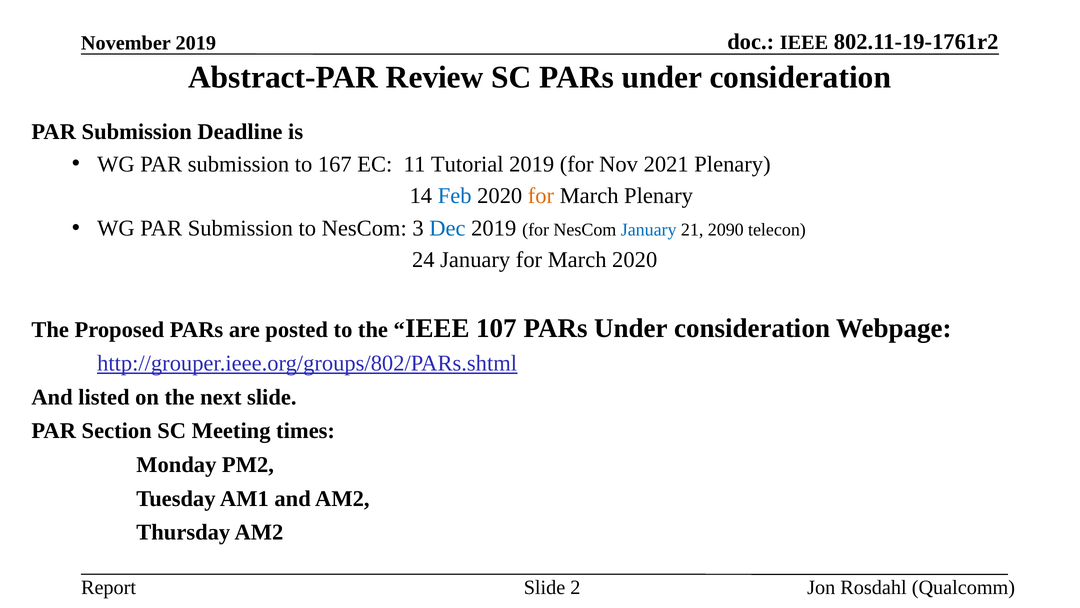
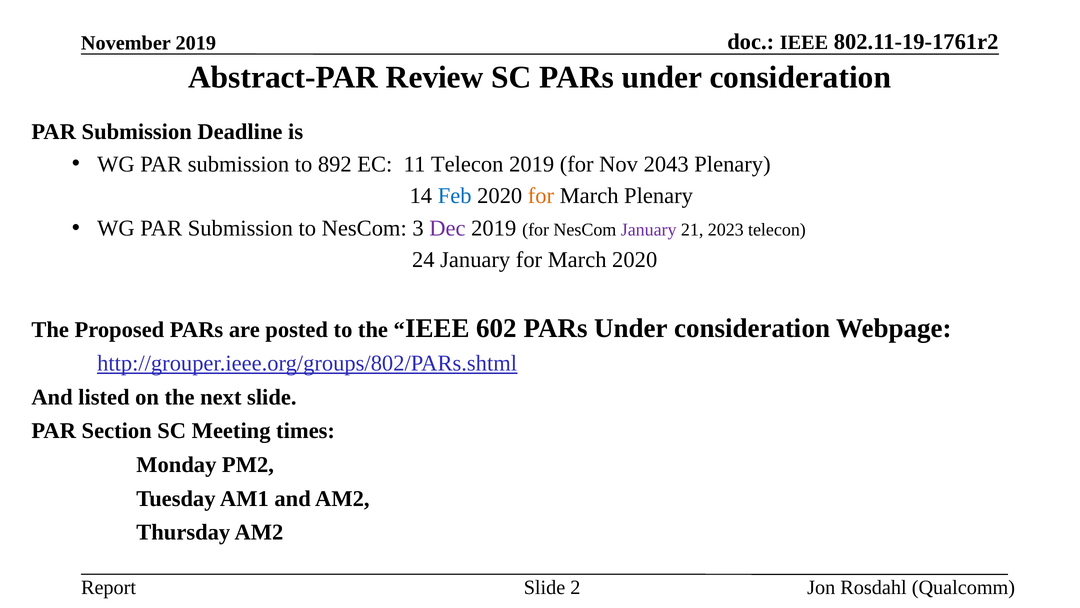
167: 167 -> 892
11 Tutorial: Tutorial -> Telecon
2021: 2021 -> 2043
Dec colour: blue -> purple
January at (649, 230) colour: blue -> purple
2090: 2090 -> 2023
107: 107 -> 602
